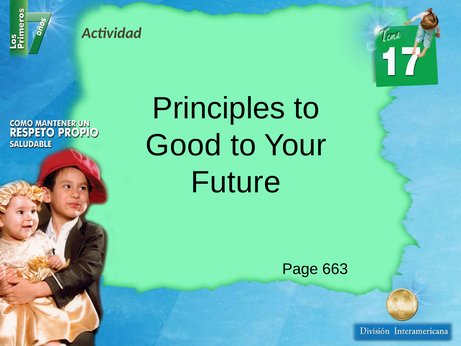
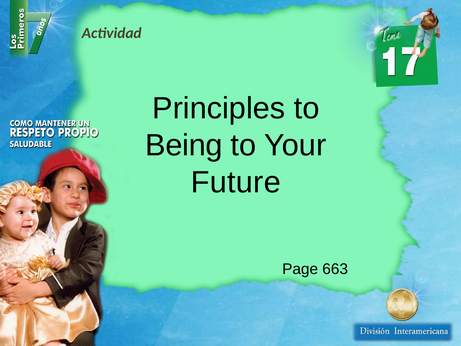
Good: Good -> Being
